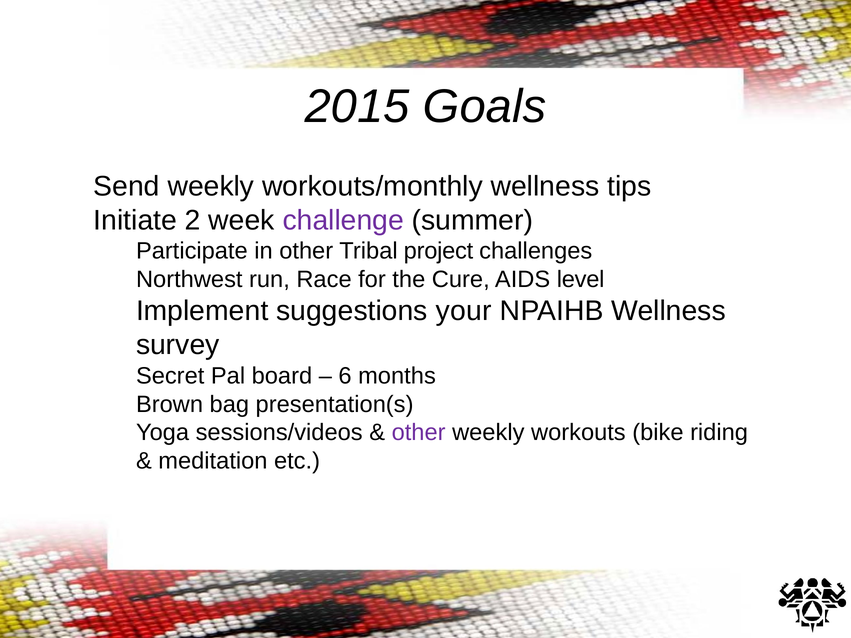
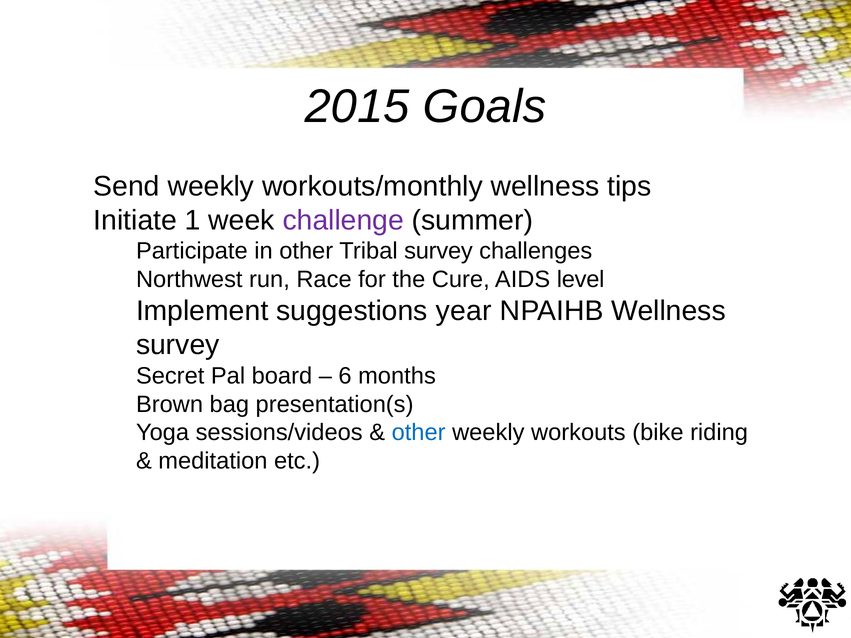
2: 2 -> 1
Tribal project: project -> survey
your: your -> year
other at (419, 433) colour: purple -> blue
